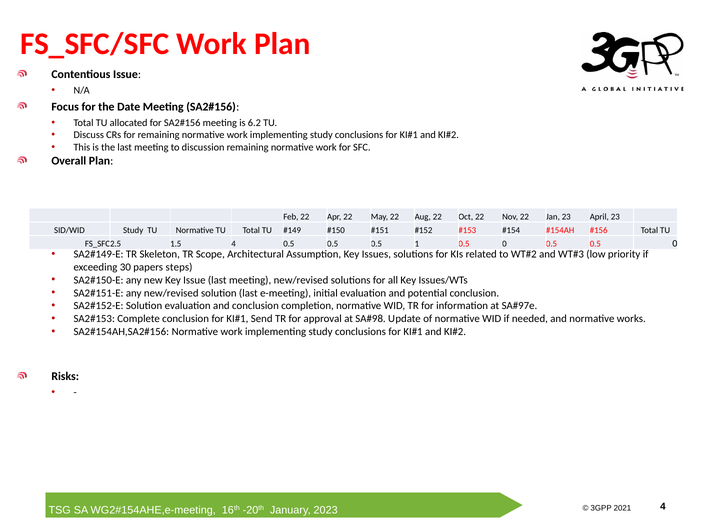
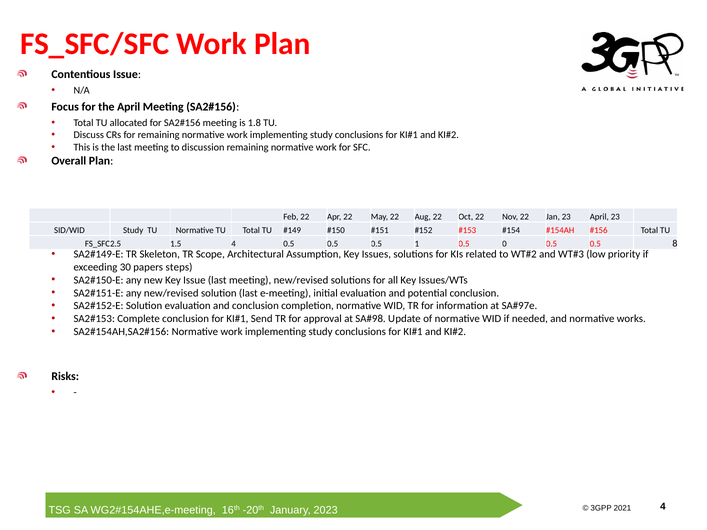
the Date: Date -> April
6.2: 6.2 -> 1.8
0.5 0.5 0: 0 -> 8
